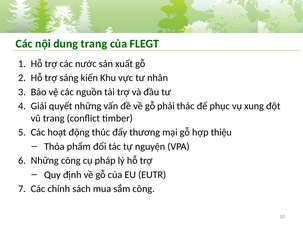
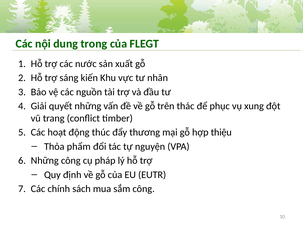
dung trang: trang -> trong
phải: phải -> trên
